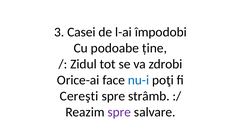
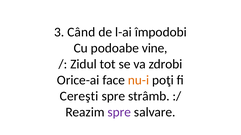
Casei: Casei -> Când
ține: ține -> vine
nu-i colour: blue -> orange
